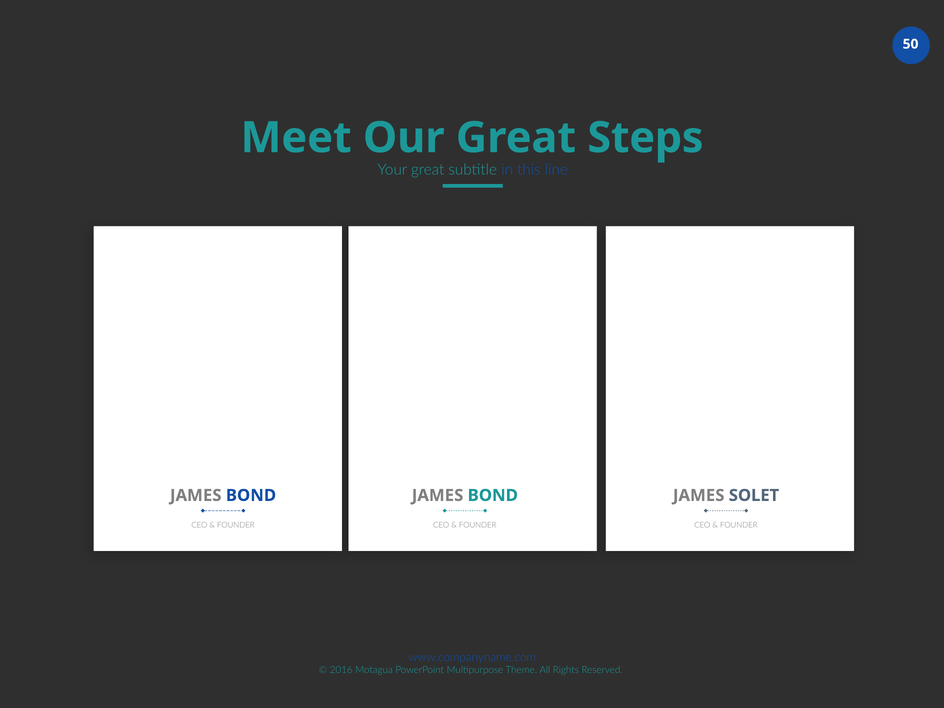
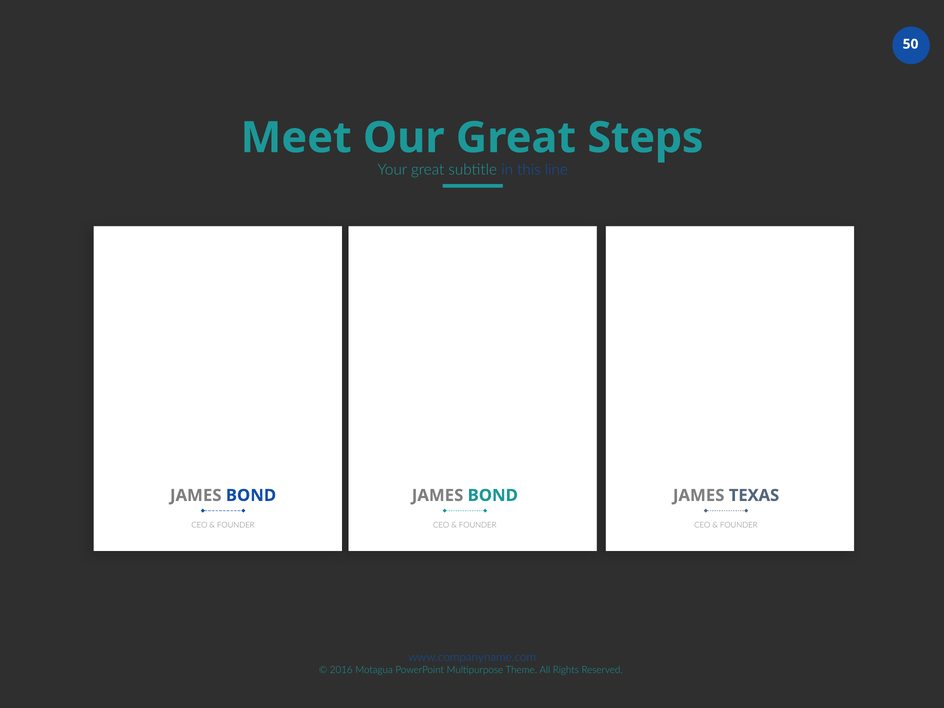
SOLET: SOLET -> TEXAS
